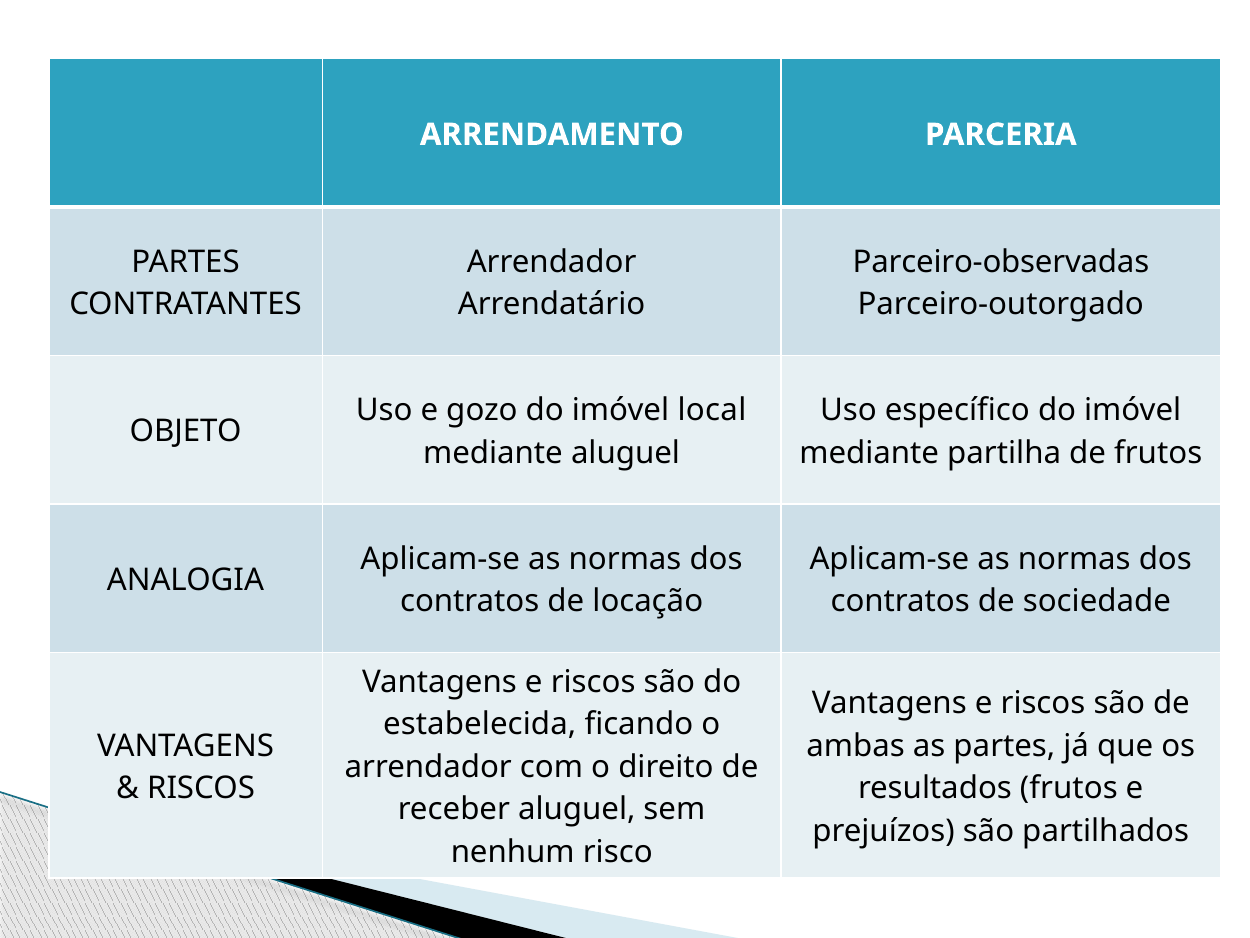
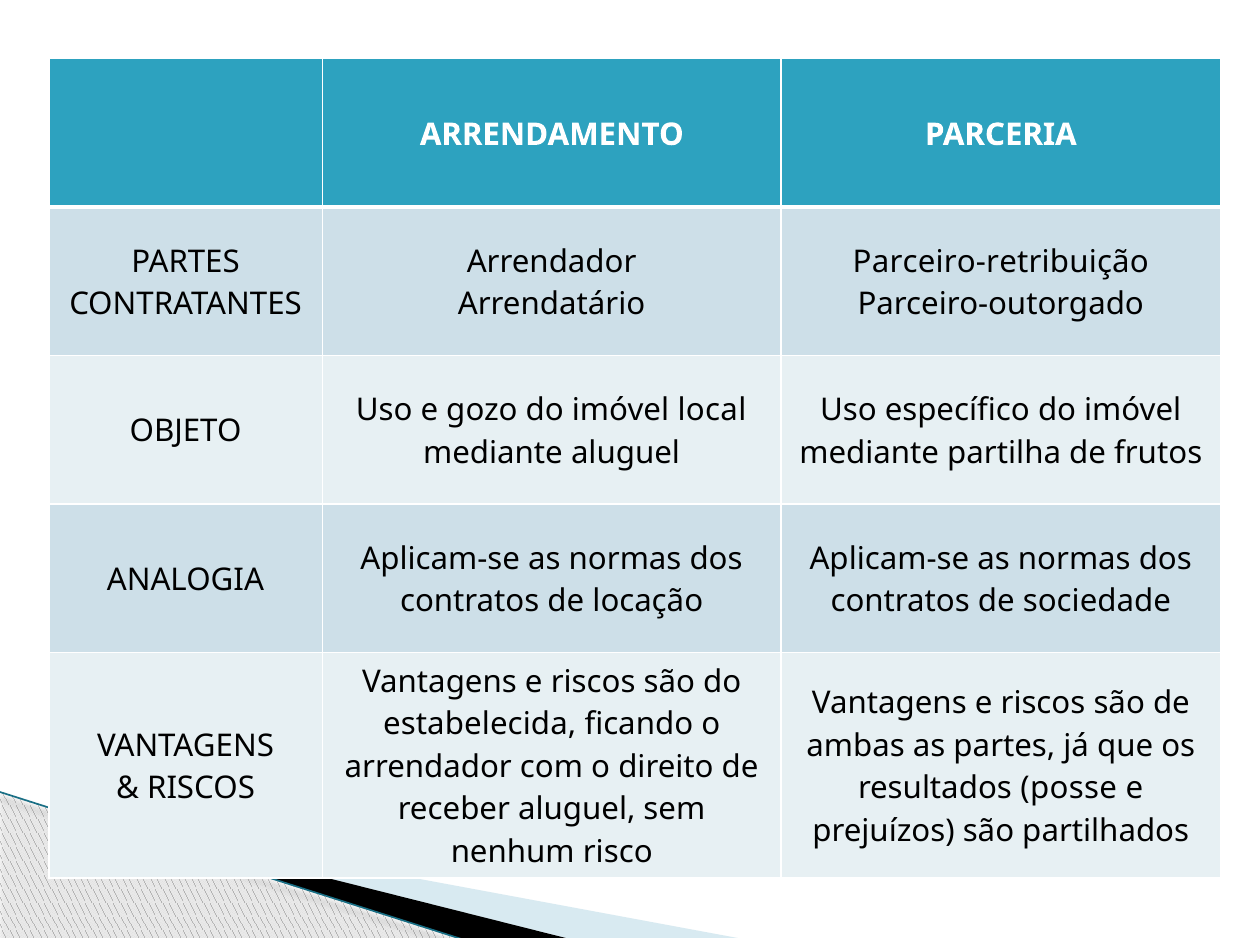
Parceiro-observadas: Parceiro-observadas -> Parceiro-retribuição
resultados frutos: frutos -> posse
